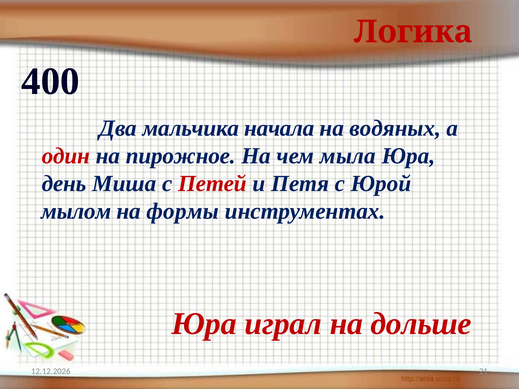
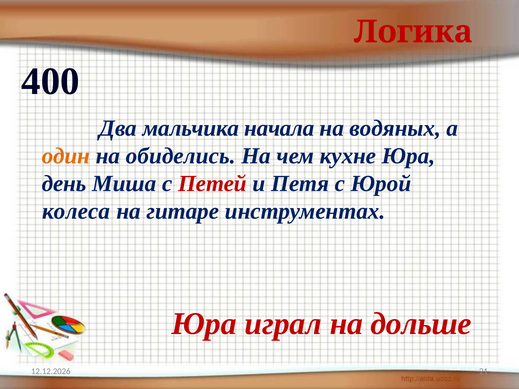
один colour: red -> orange
пирожное: пирожное -> обиделись
мыла: мыла -> кухне
мылом: мылом -> колеса
формы: формы -> гитаре
